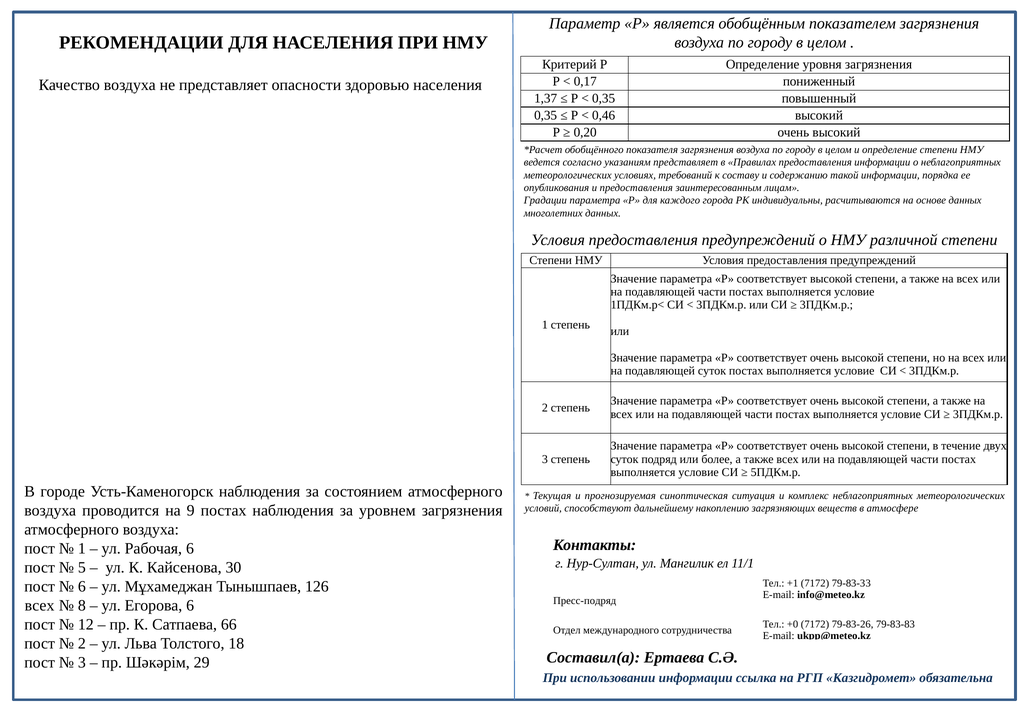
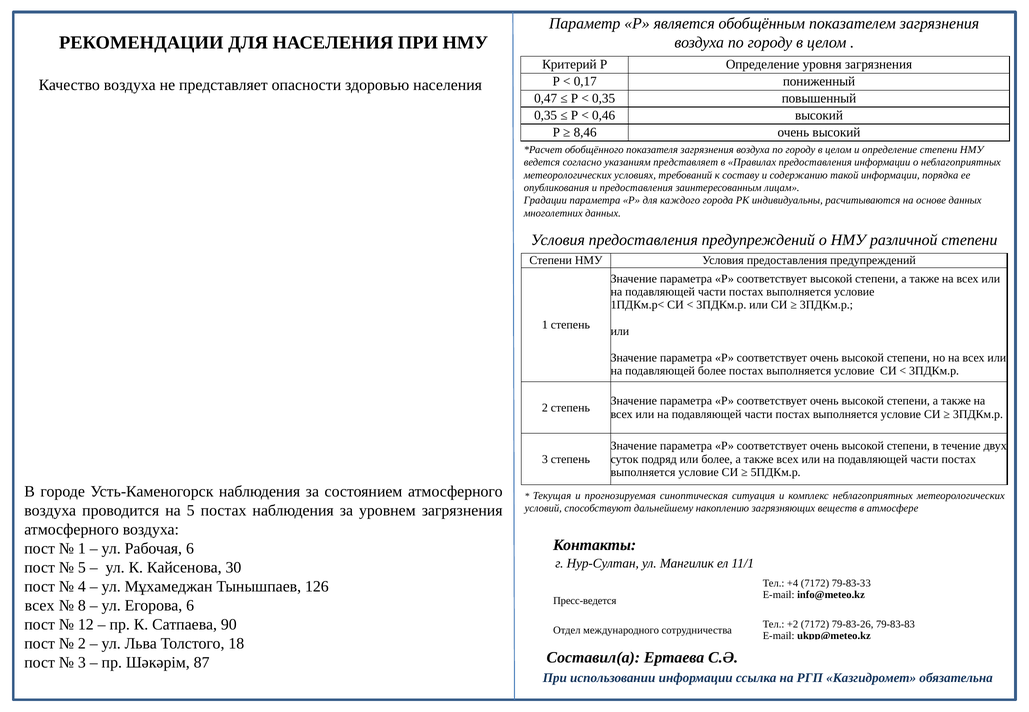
1,37: 1,37 -> 0,47
0,20: 0,20 -> 8,46
подавляющей суток: суток -> более
на 9: 9 -> 5
+1: +1 -> +4
6 at (82, 587): 6 -> 4
Пресс-подряд: Пресс-подряд -> Пресс-ведется
66: 66 -> 90
+0: +0 -> +2
29: 29 -> 87
